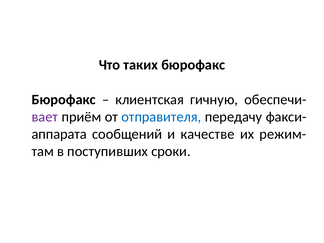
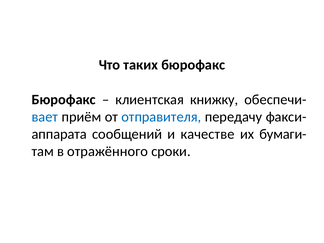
гичную: гичную -> книжку
вает colour: purple -> blue
режим-: режим- -> бумаги-
поступивших: поступивших -> отражённого
